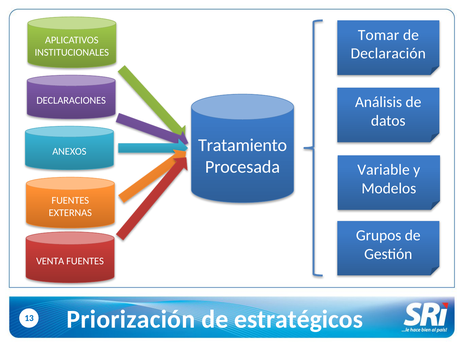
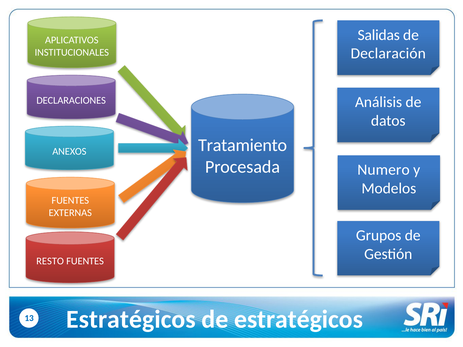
Tomar: Tomar -> Salidas
Variable: Variable -> Numero
VENTA: VENTA -> RESTO
13 Priorización: Priorización -> Estratégicos
